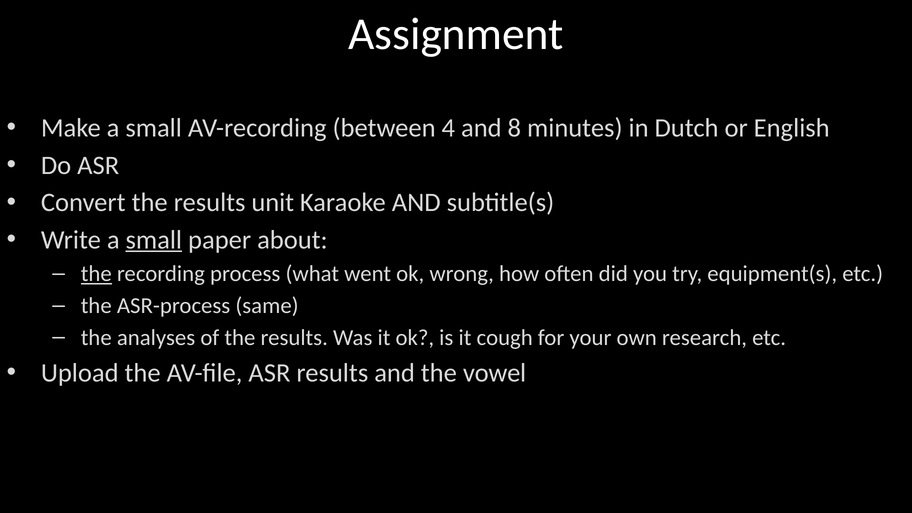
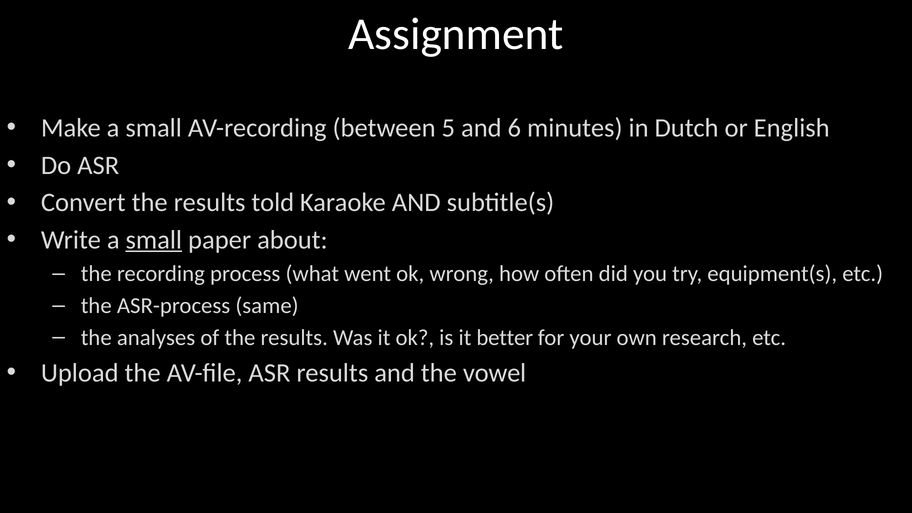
4: 4 -> 5
8: 8 -> 6
unit: unit -> told
the at (96, 274) underline: present -> none
cough: cough -> better
